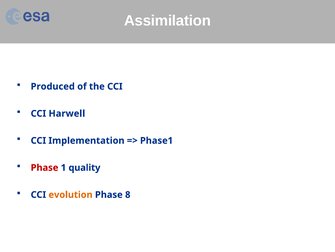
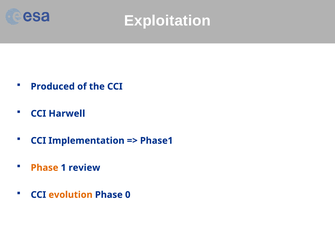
Assimilation: Assimilation -> Exploitation
Phase at (45, 167) colour: red -> orange
quality: quality -> review
8: 8 -> 0
